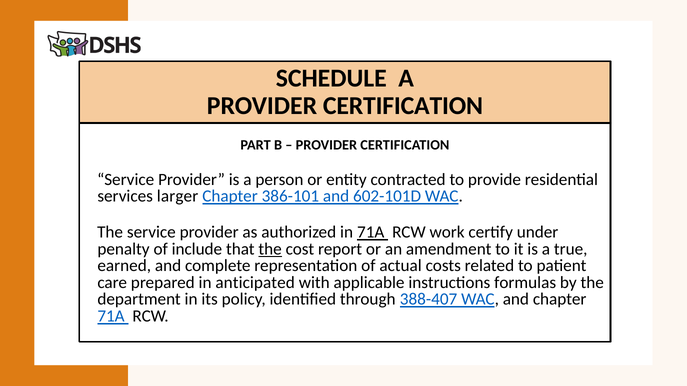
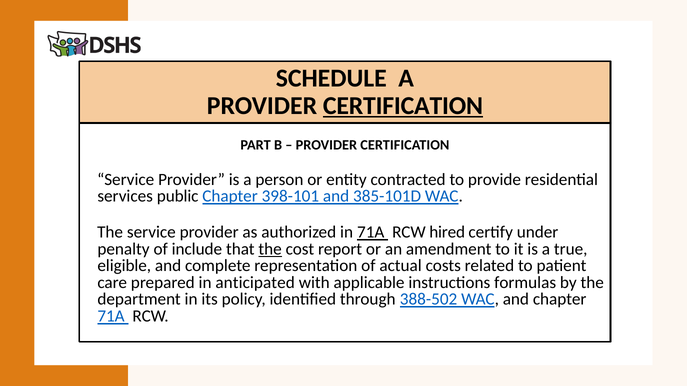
CERTIFICATION at (403, 106) underline: none -> present
larger: larger -> public
386-101: 386-101 -> 398-101
602-101D: 602-101D -> 385-101D
work: work -> hired
earned: earned -> eligible
388-407: 388-407 -> 388-502
